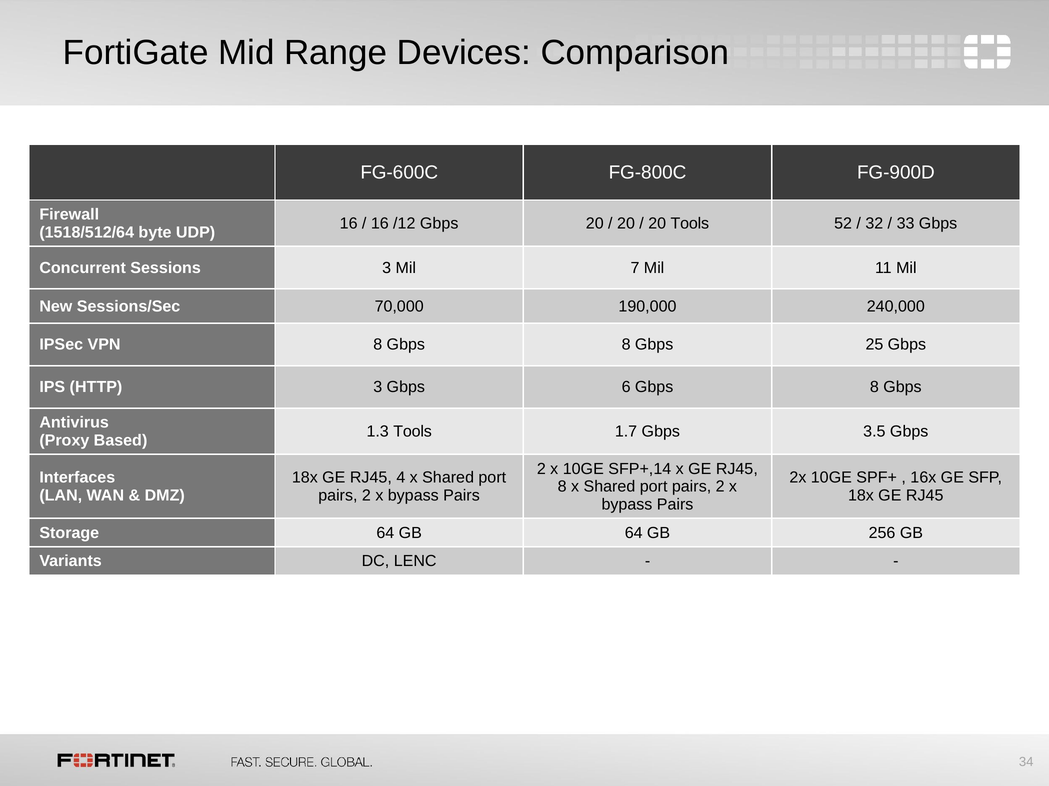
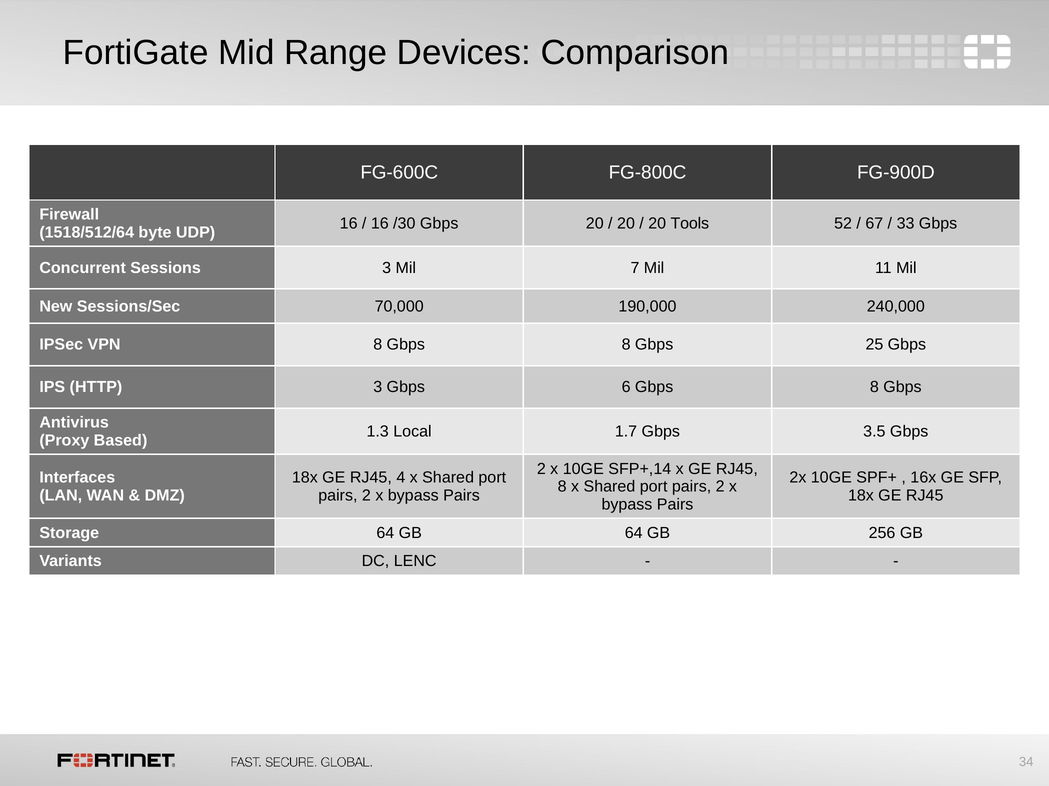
/12: /12 -> /30
32: 32 -> 67
1.3 Tools: Tools -> Local
